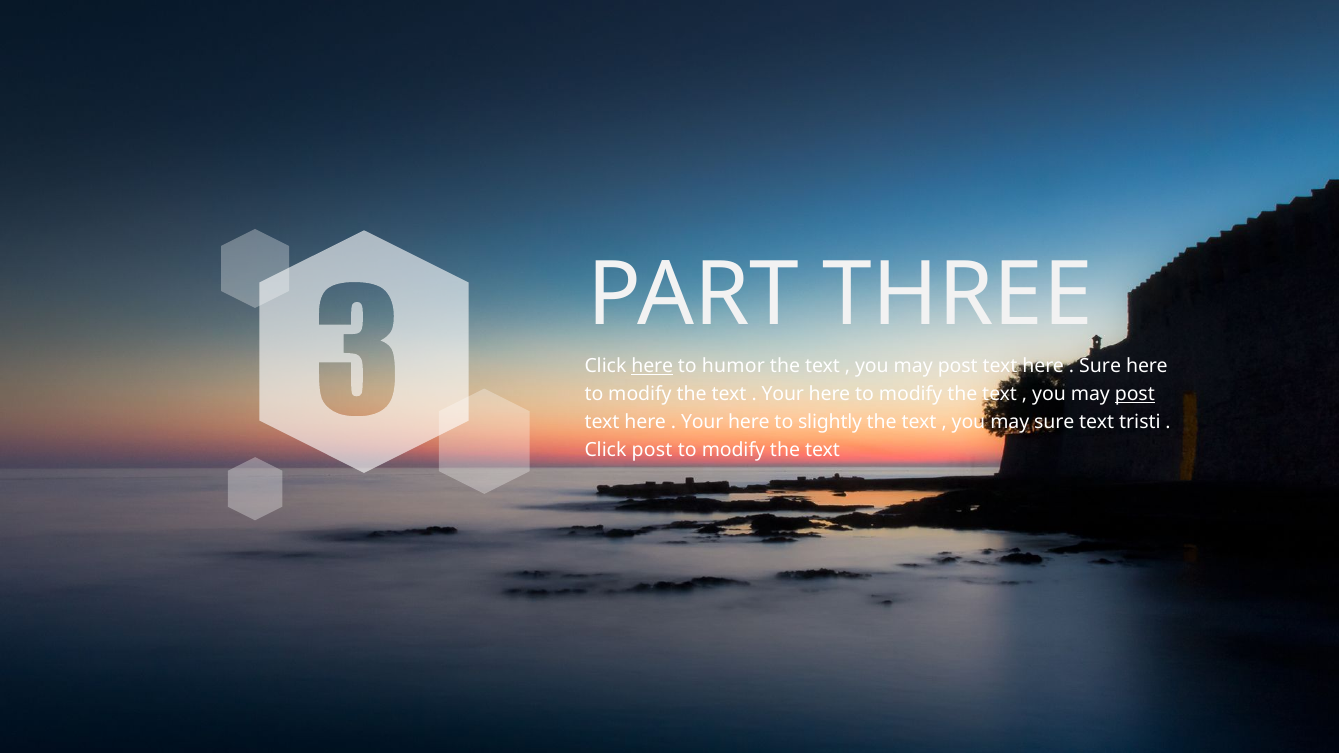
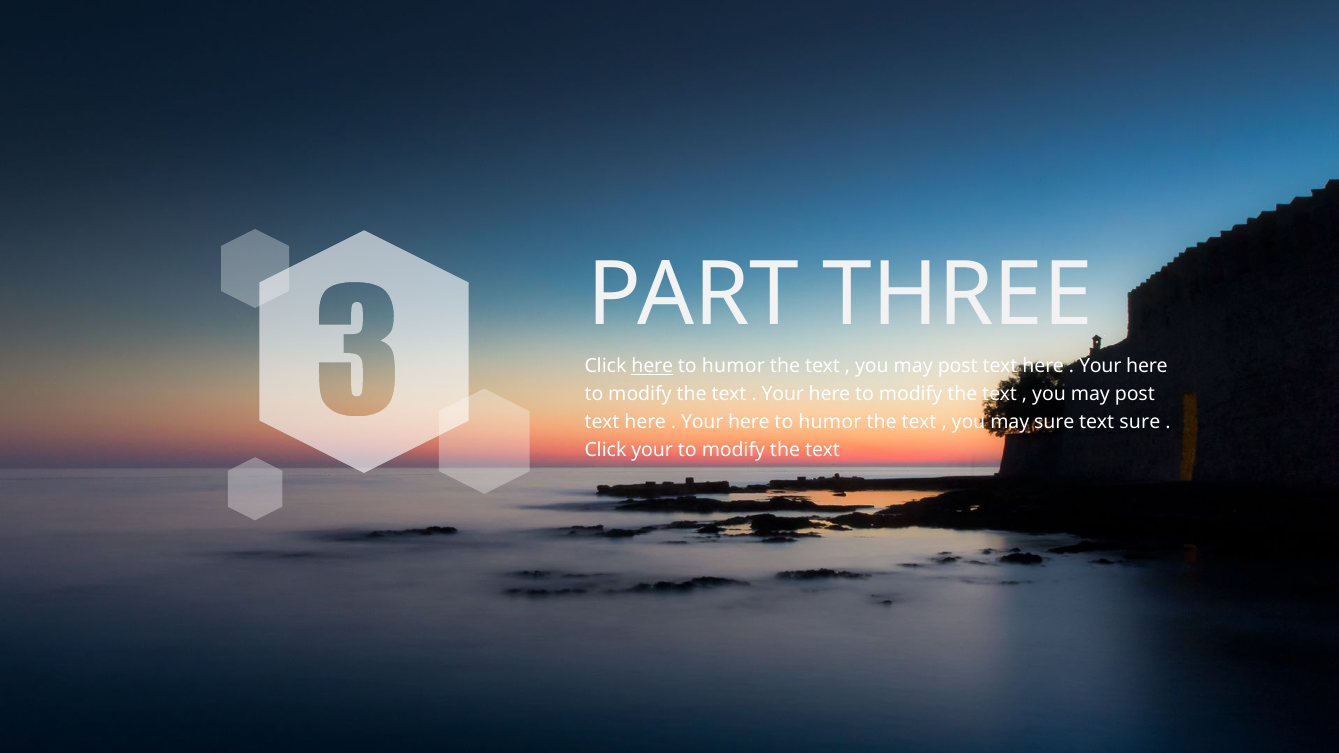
Sure at (1100, 366): Sure -> Your
post at (1135, 394) underline: present -> none
slightly at (830, 422): slightly -> humor
text tristi: tristi -> sure
Click post: post -> your
